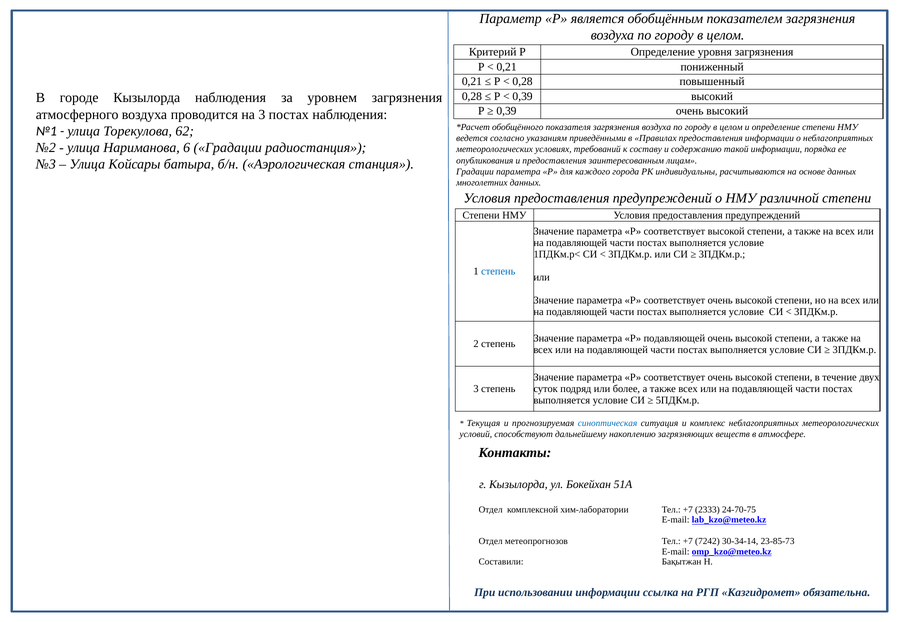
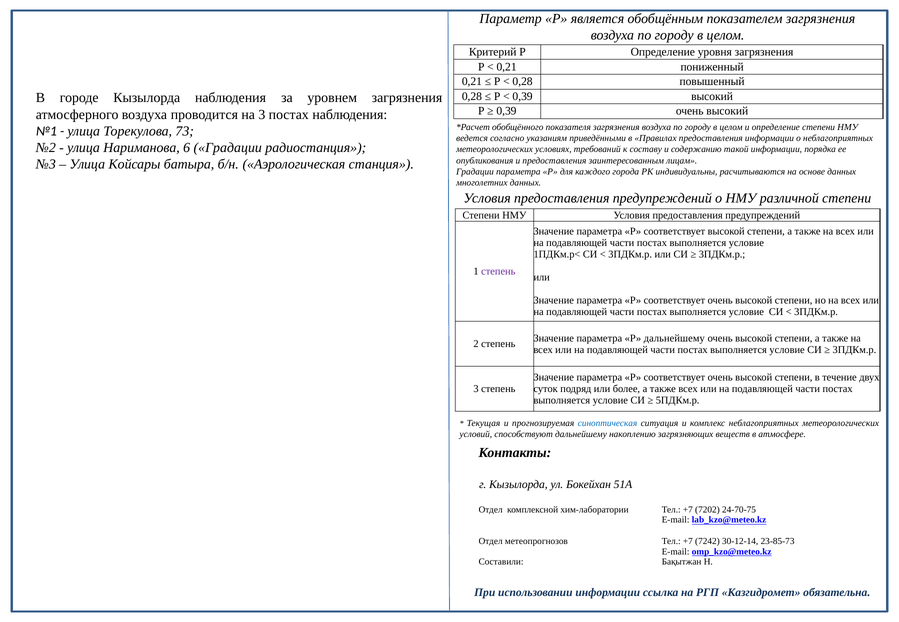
62: 62 -> 73
степень at (498, 272) colour: blue -> purple
Р подавляющей: подавляющей -> дальнейшему
2333: 2333 -> 7202
30-34-14: 30-34-14 -> 30-12-14
